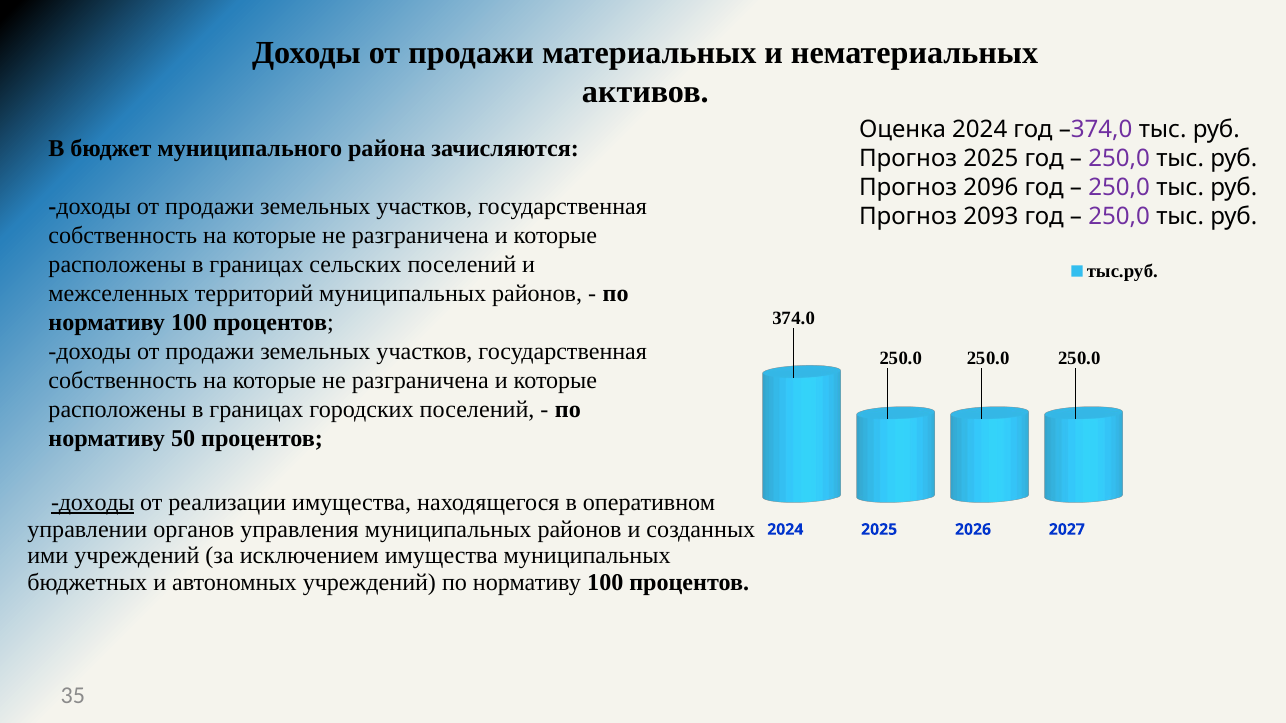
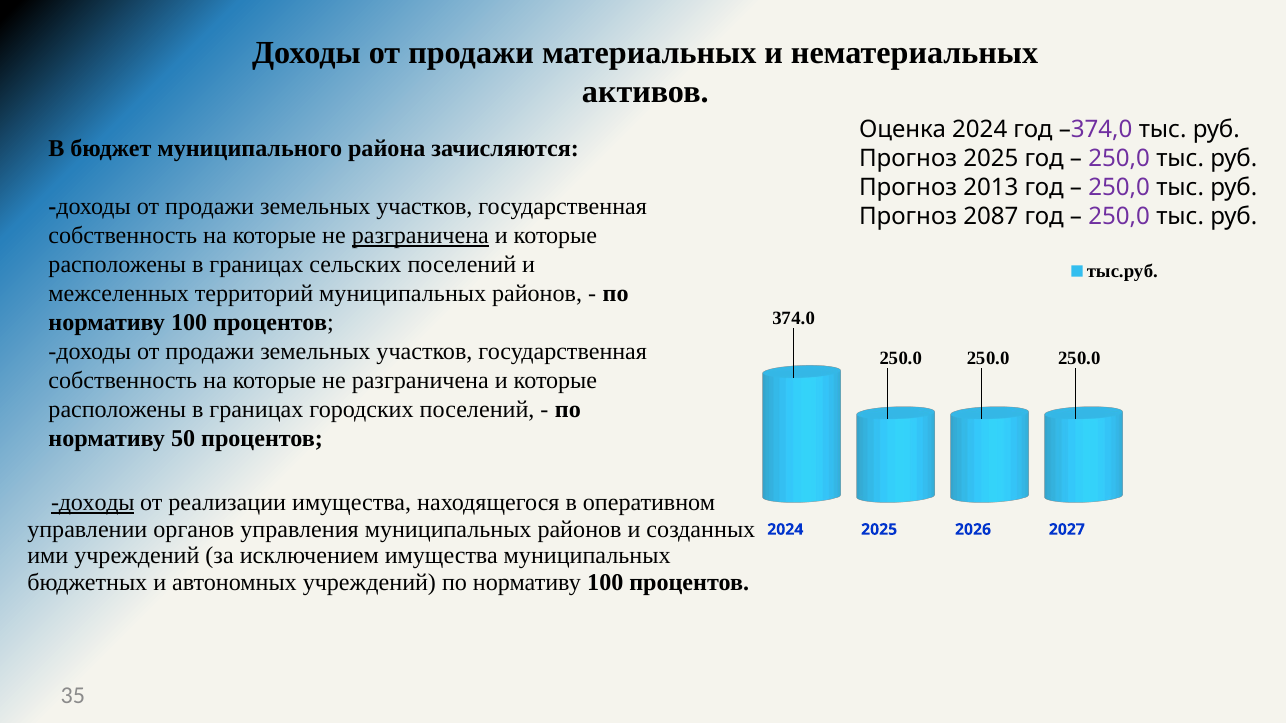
2096: 2096 -> 2013
2093: 2093 -> 2087
разграничена at (420, 236) underline: none -> present
